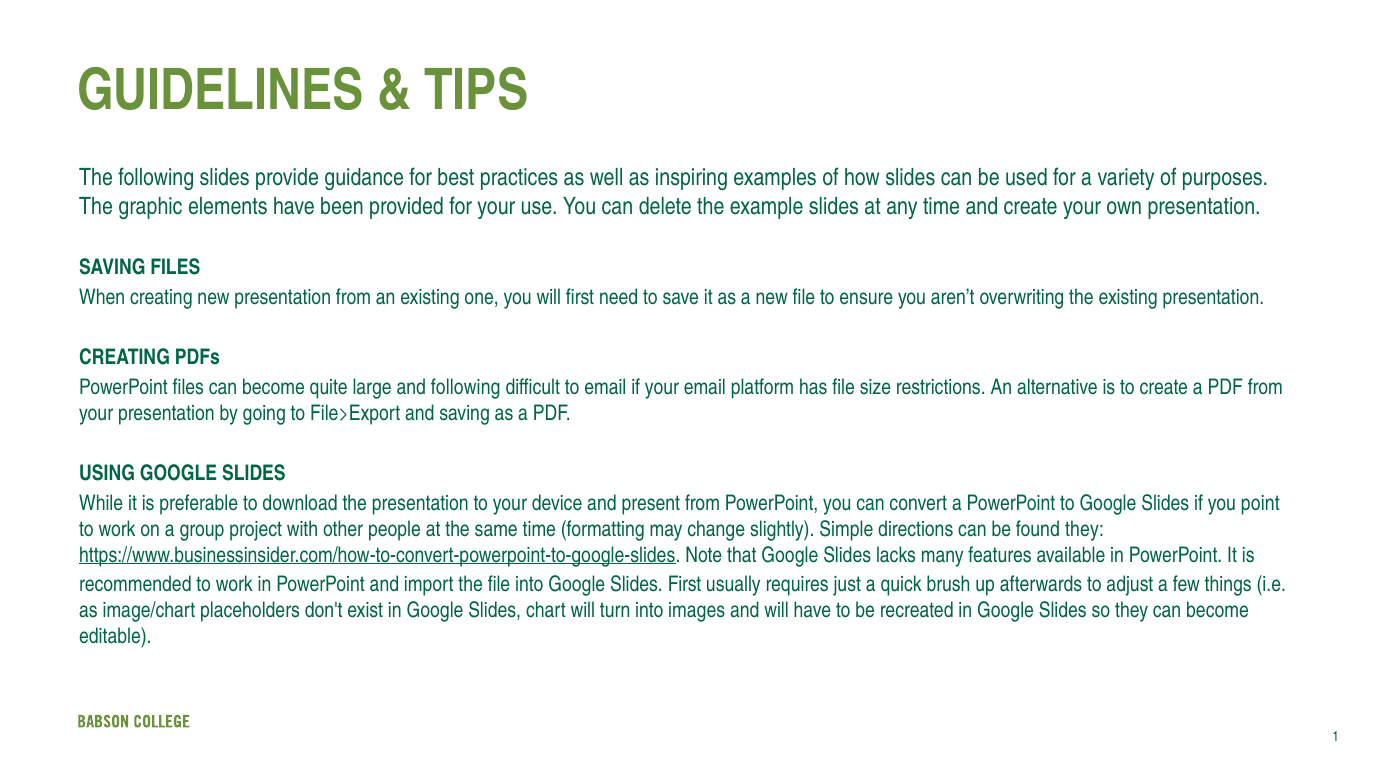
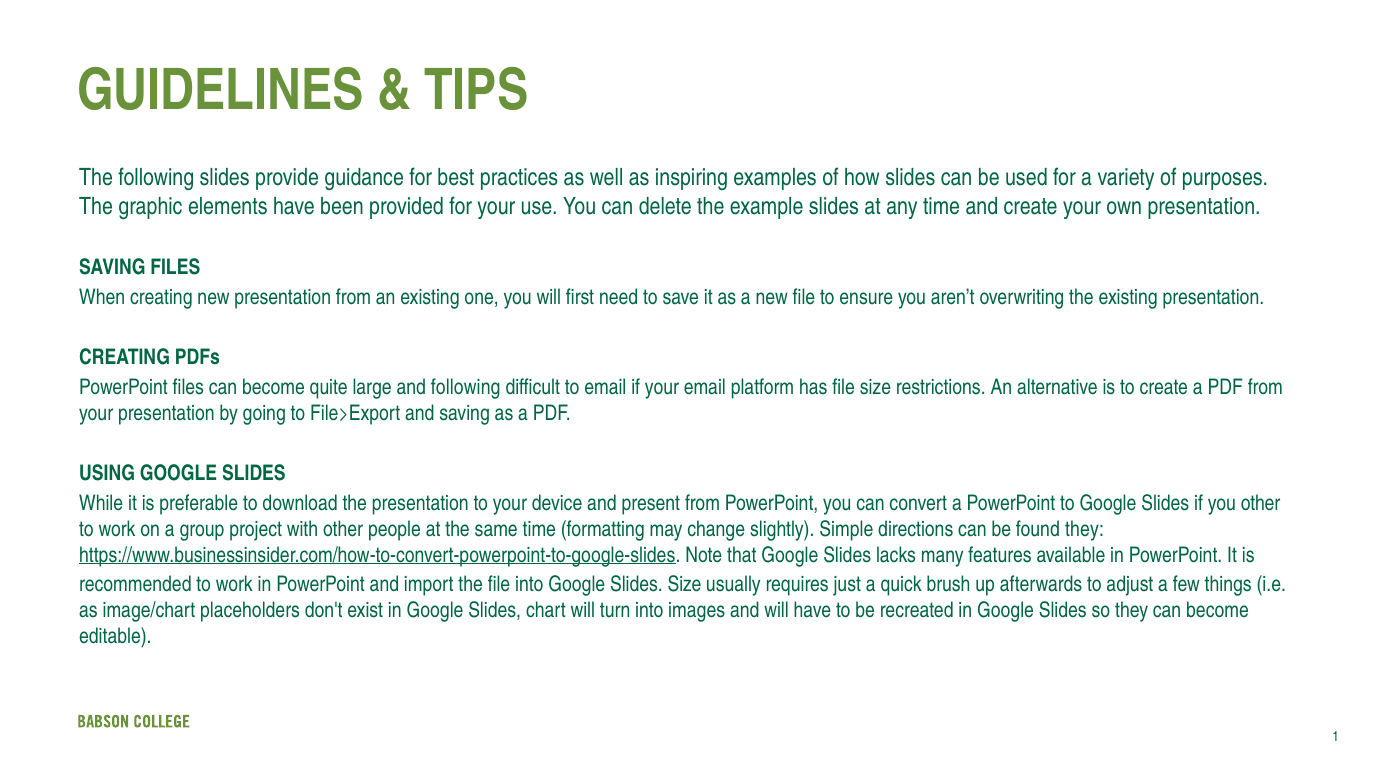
you point: point -> other
Slides First: First -> Size
